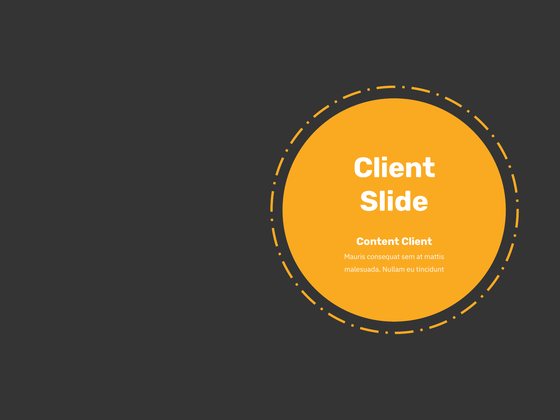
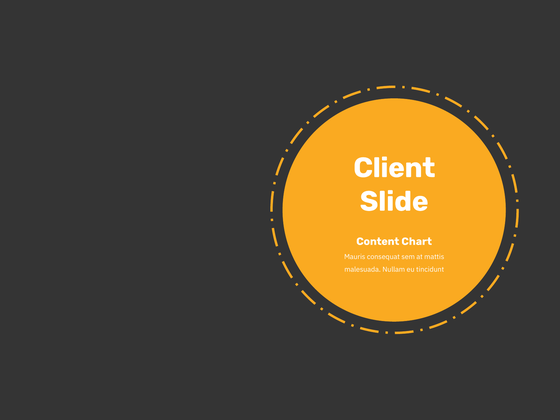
Content Client: Client -> Chart
